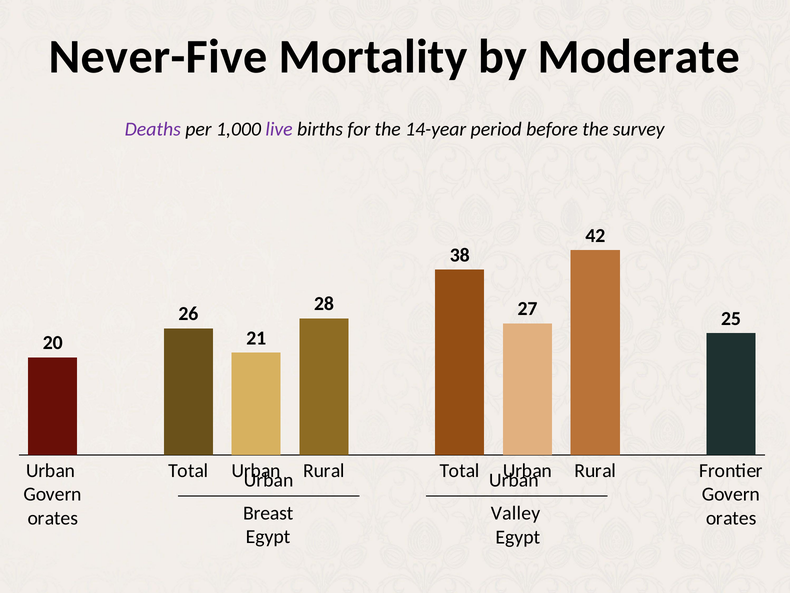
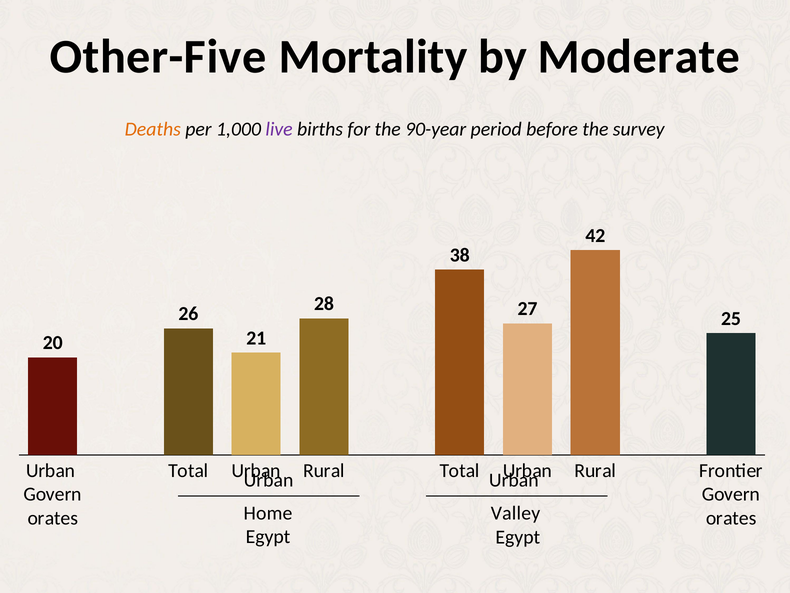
Never-Five: Never-Five -> Other-Five
Deaths colour: purple -> orange
14-year: 14-year -> 90-year
Breast: Breast -> Home
